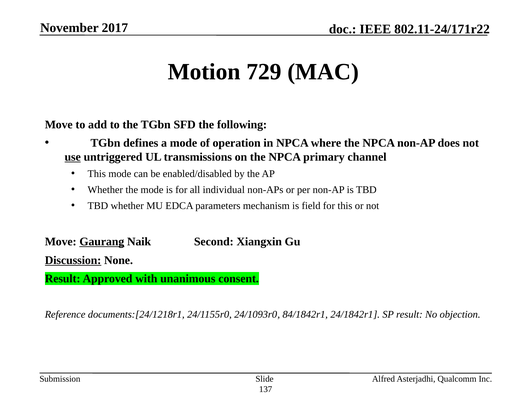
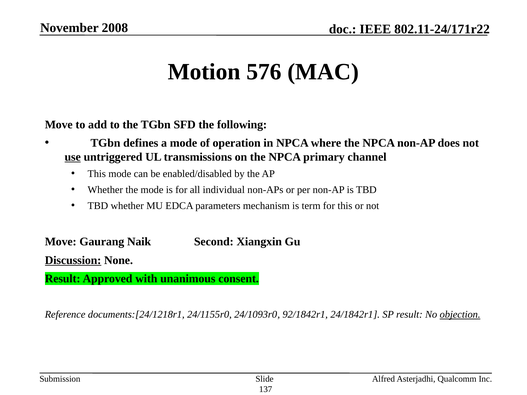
2017: 2017 -> 2008
729: 729 -> 576
field: field -> term
Gaurang underline: present -> none
84/1842r1: 84/1842r1 -> 92/1842r1
objection underline: none -> present
